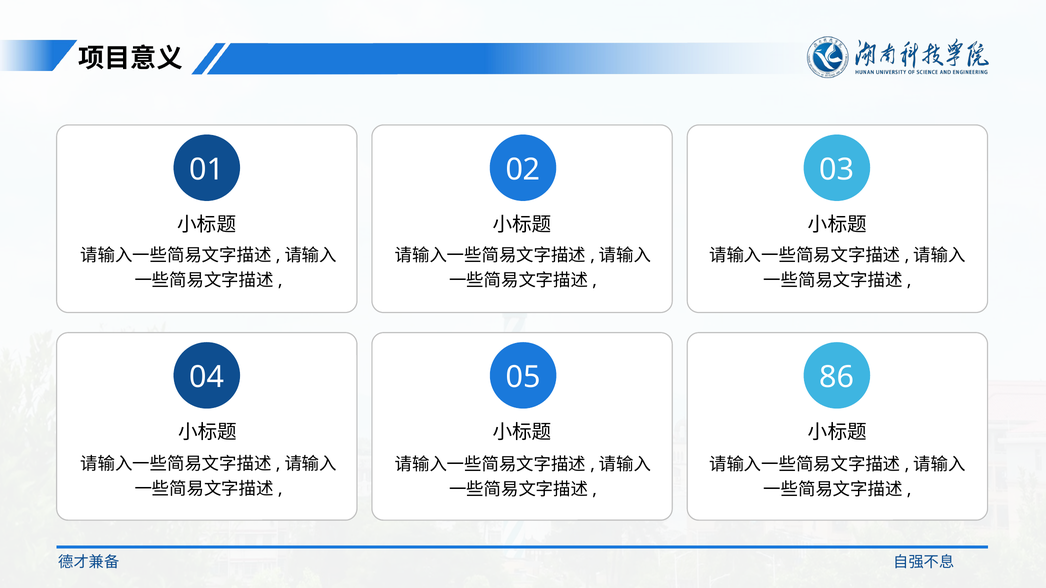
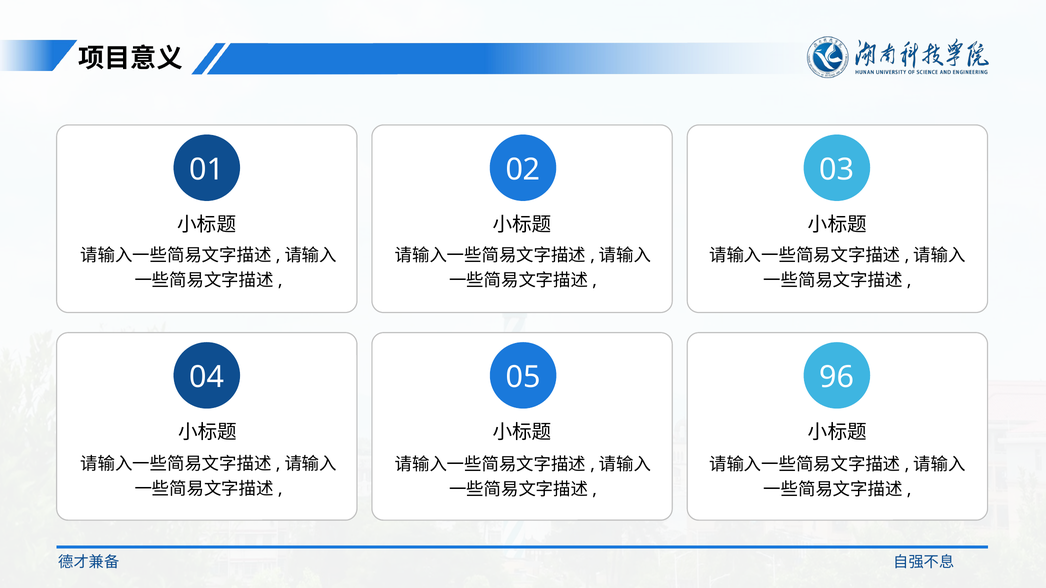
86: 86 -> 96
